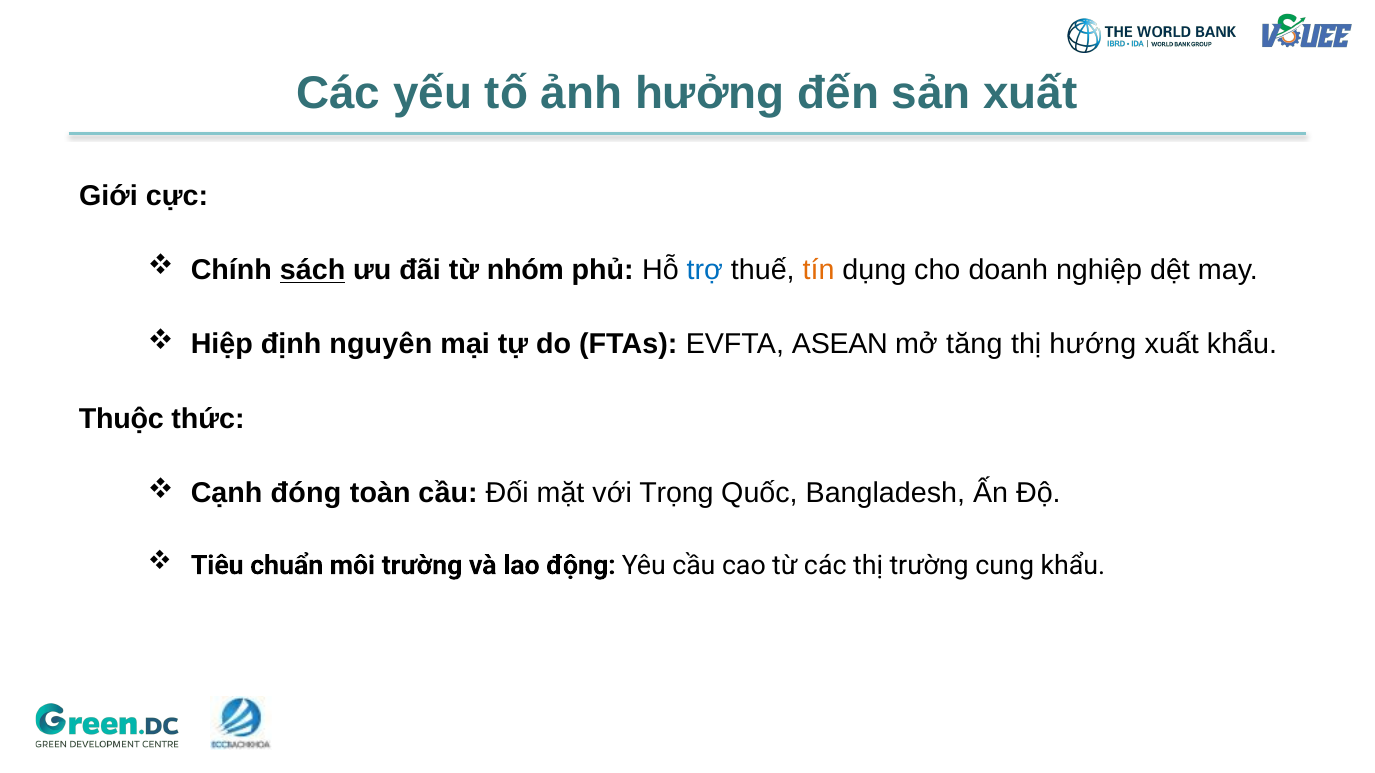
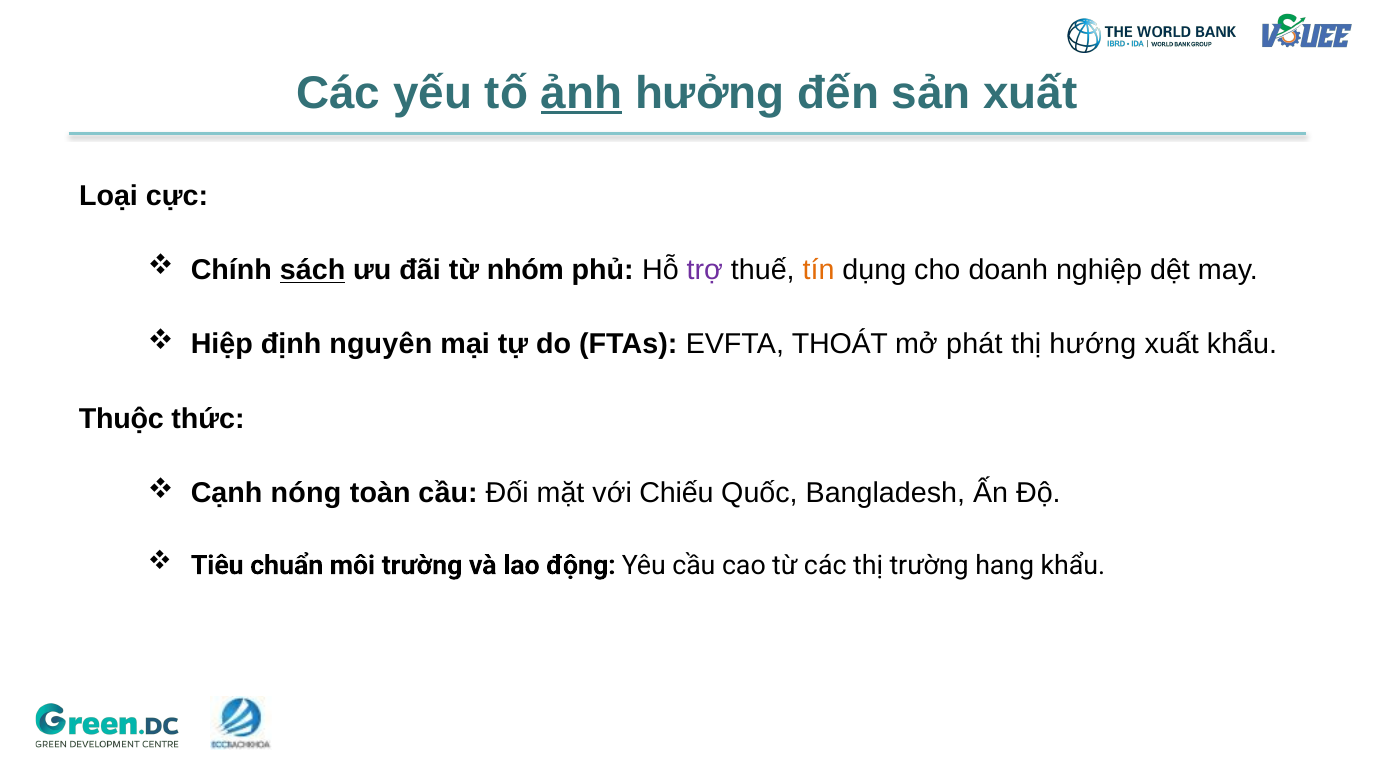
ảnh underline: none -> present
Giới: Giới -> Loại
trợ colour: blue -> purple
ASEAN: ASEAN -> THOÁT
tăng: tăng -> phát
đóng: đóng -> nóng
Trọng: Trọng -> Chiếu
cung: cung -> hang
